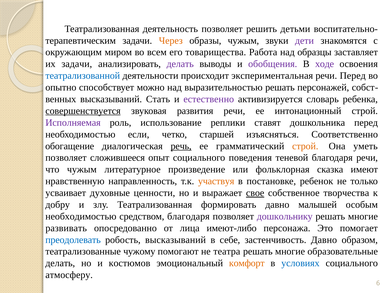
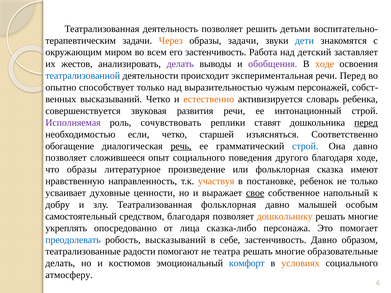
образы чужым: чужым -> задачи
дети colour: purple -> blue
его товарищества: товарищества -> застенчивость
образцы: образцы -> детский
их задачи: задачи -> жестов
ходе at (325, 64) colour: purple -> orange
способствует можно: можно -> только
выразительностью решать: решать -> чужым
высказываний Стать: Стать -> Четко
естественно colour: purple -> orange
совершенствуется underline: present -> none
использование: использование -> сочувствовать
перед at (366, 123) underline: none -> present
строй at (305, 146) colour: orange -> blue
Она уметь: уметь -> давно
теневой: теневой -> другого
благодаря речи: речи -> ходе
что чужым: чужым -> образы
творчества: творчества -> напольный
Театрализованная формировать: формировать -> фольклорная
необходимостью at (81, 217): необходимостью -> самостоятельный
дошкольнику colour: purple -> orange
развивать: развивать -> укреплять
имеют-либо: имеют-либо -> сказка-либо
чужому: чужому -> радости
комфорт colour: orange -> blue
условиях colour: blue -> orange
